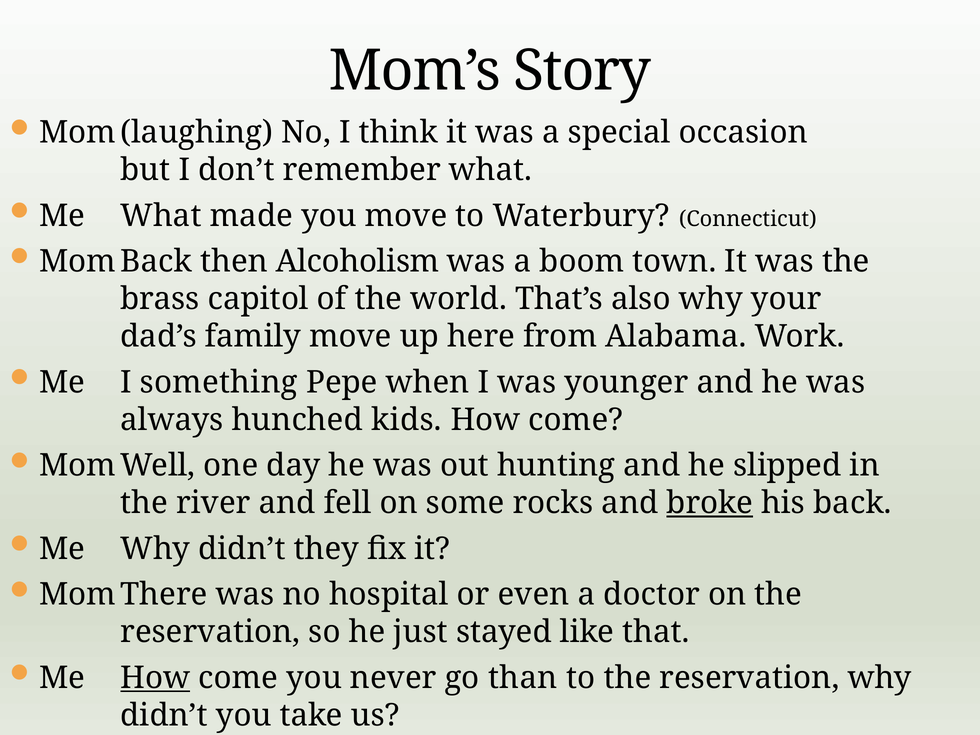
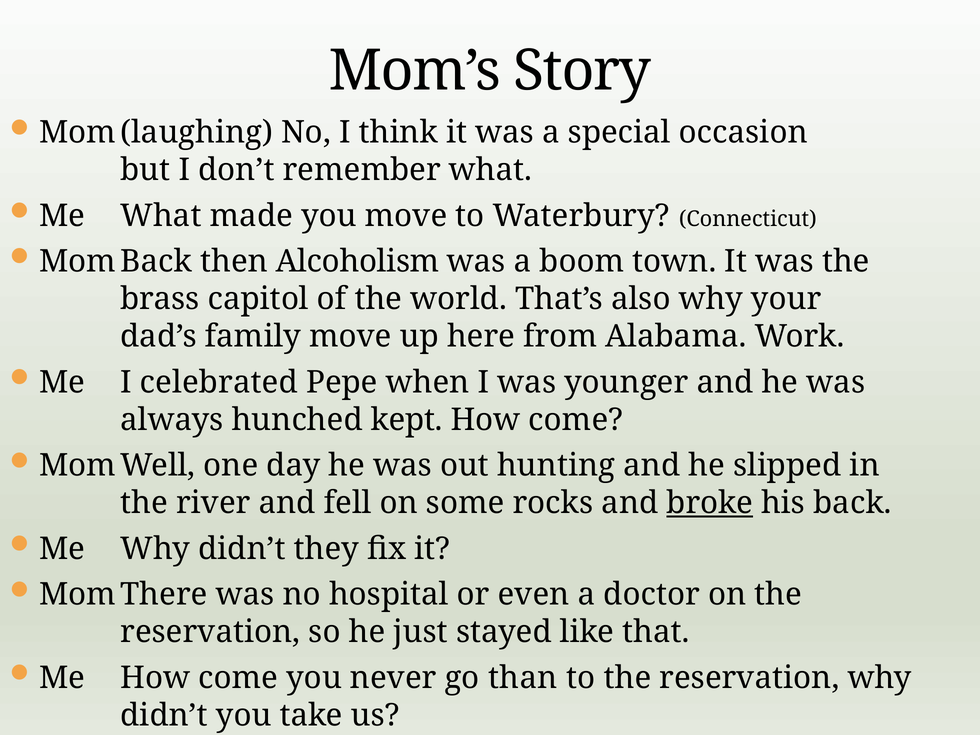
something: something -> celebrated
kids: kids -> kept
How at (155, 678) underline: present -> none
